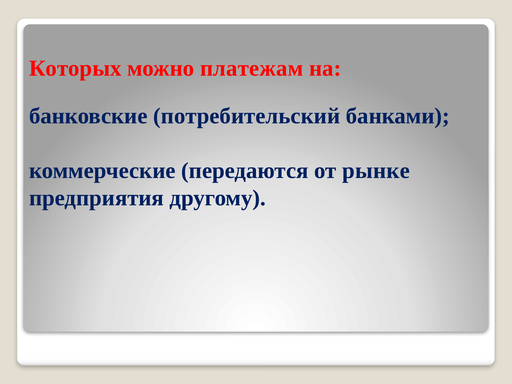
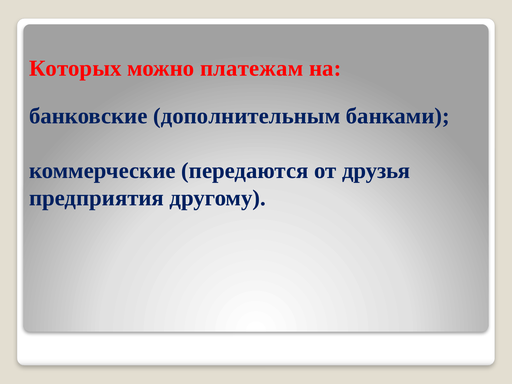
потребительский: потребительский -> дополнительным
рынке: рынке -> друзья
